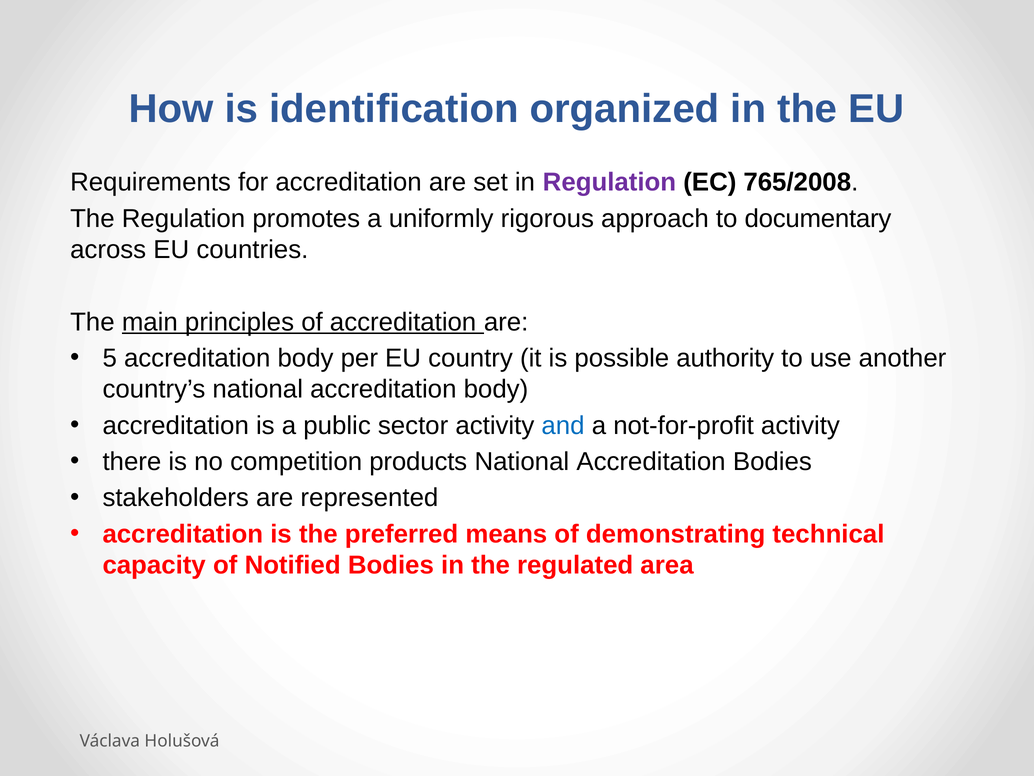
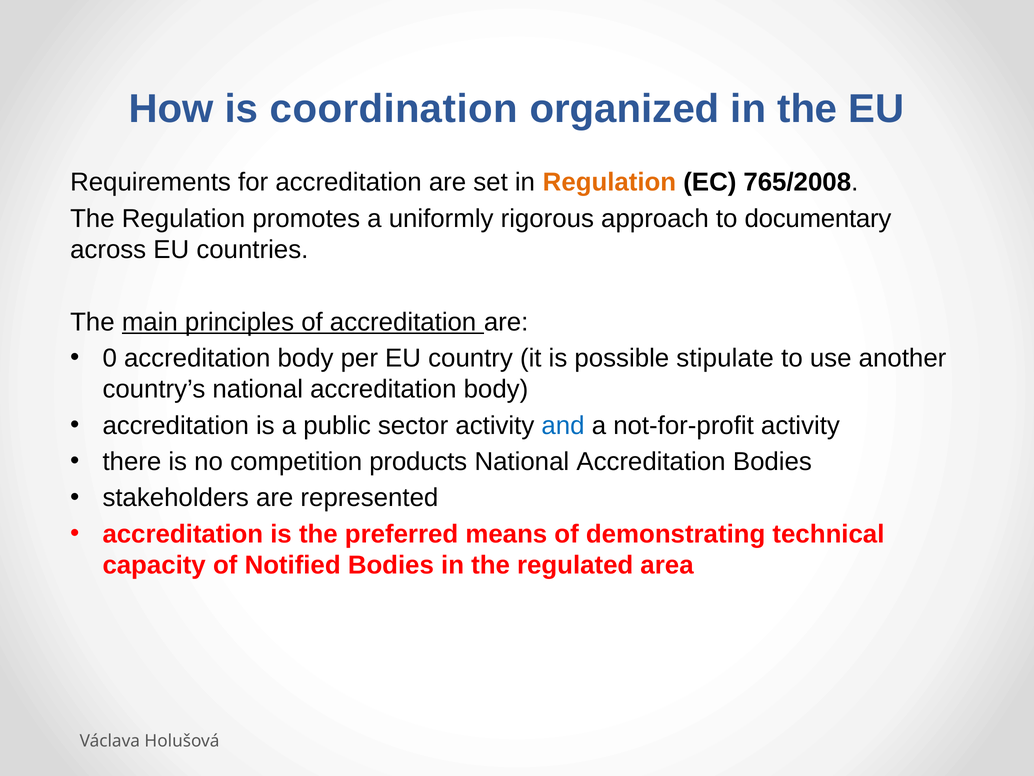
identification: identification -> coordination
Regulation at (609, 182) colour: purple -> orange
5: 5 -> 0
authority: authority -> stipulate
